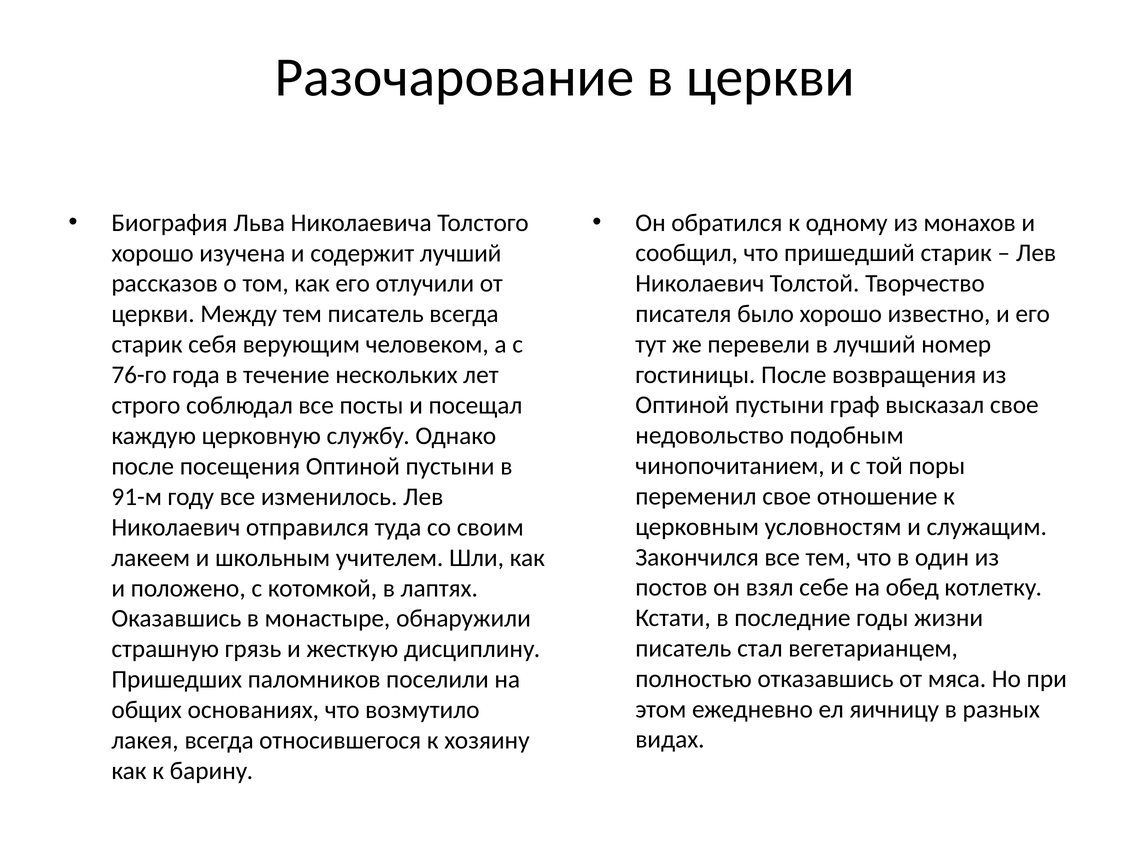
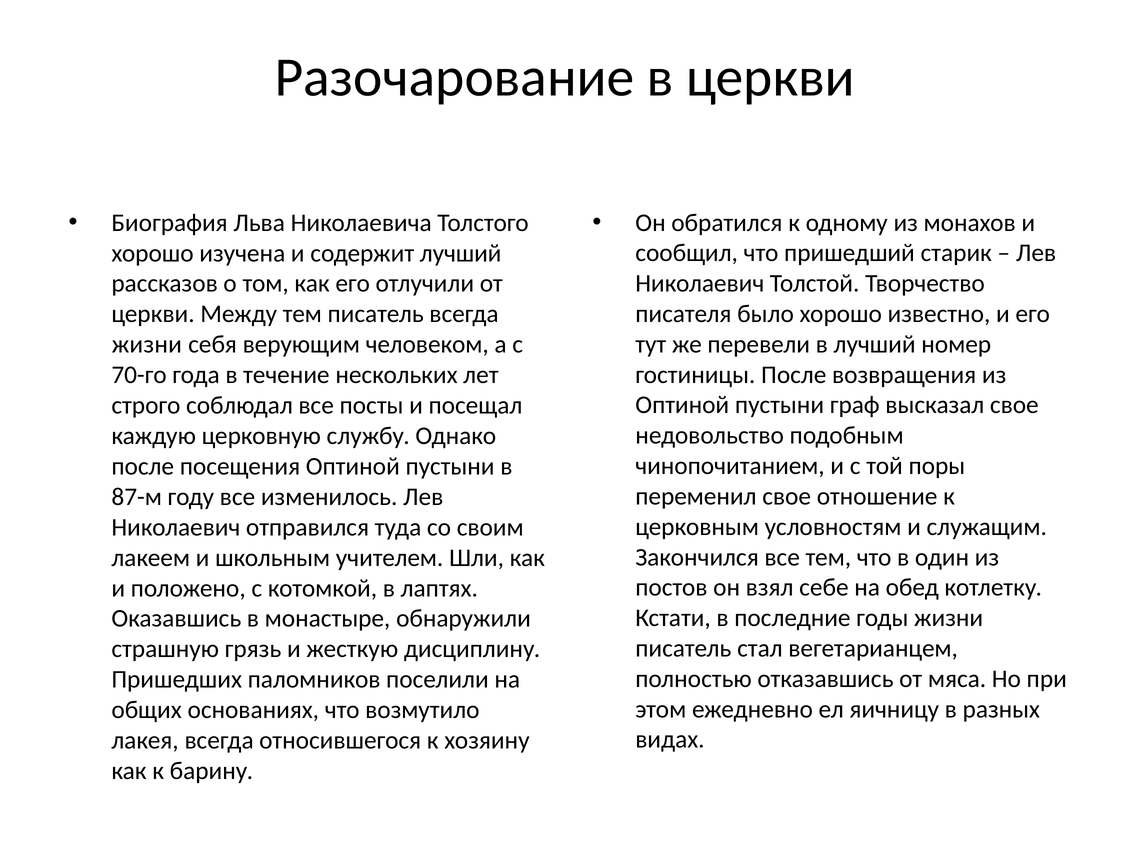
старик at (147, 345): старик -> жизни
76-го: 76-го -> 70-го
91-м: 91-м -> 87-м
